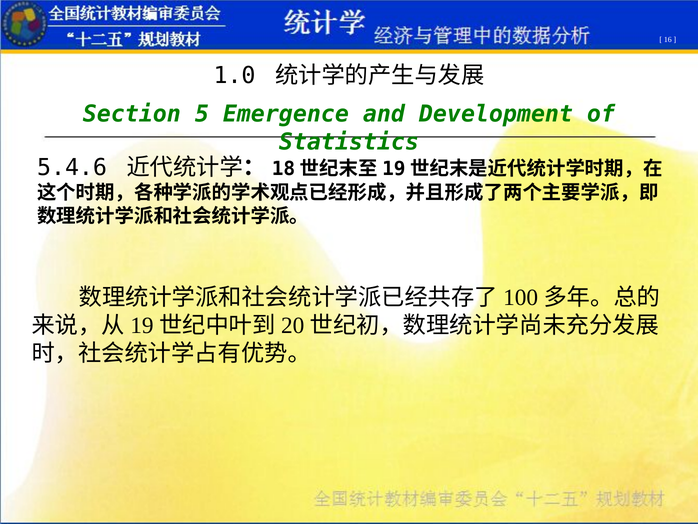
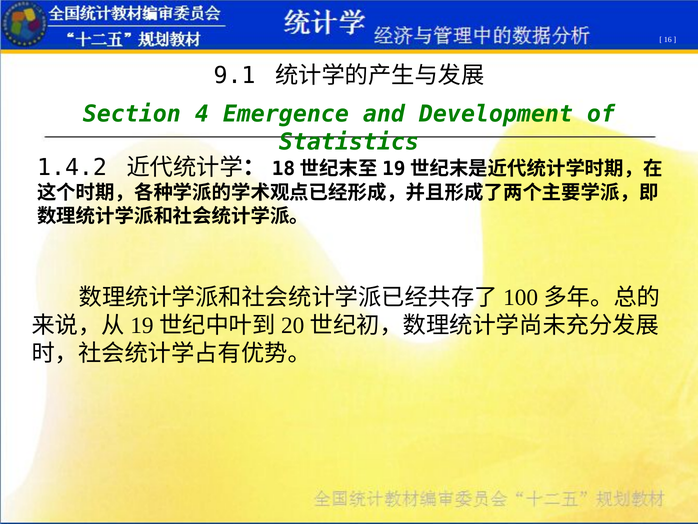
1.0: 1.0 -> 9.1
5: 5 -> 4
5.4.6: 5.4.6 -> 1.4.2
